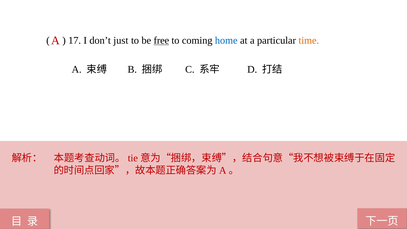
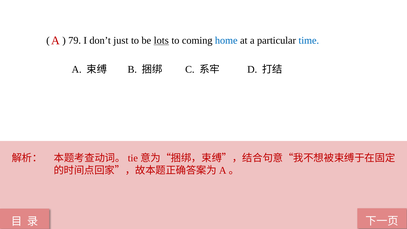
17: 17 -> 79
free: free -> lots
time colour: orange -> blue
